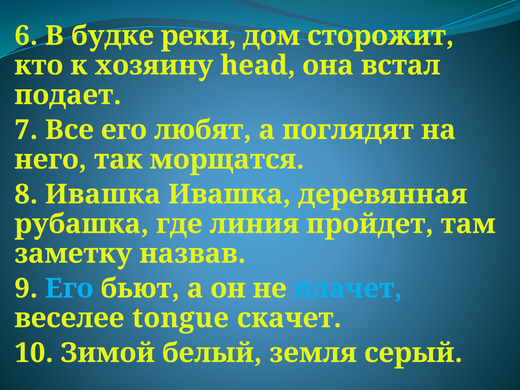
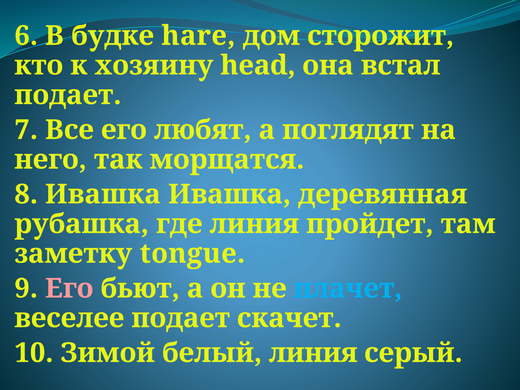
реки: реки -> hare
назвав: назвав -> tongue
Его at (69, 288) colour: light blue -> pink
веселее tongue: tongue -> подает
белый земля: земля -> линия
